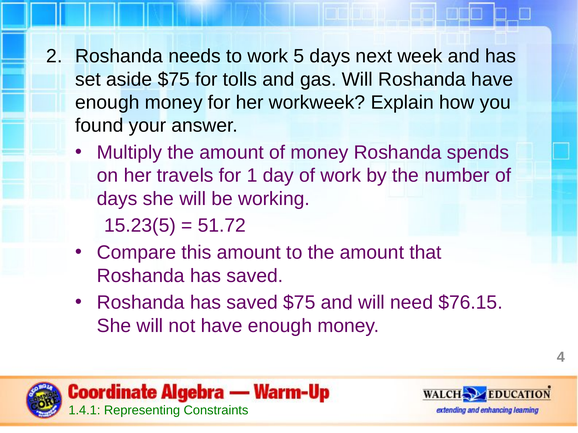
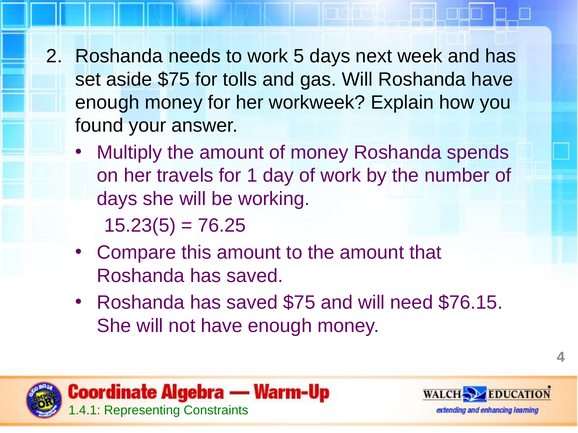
51.72: 51.72 -> 76.25
